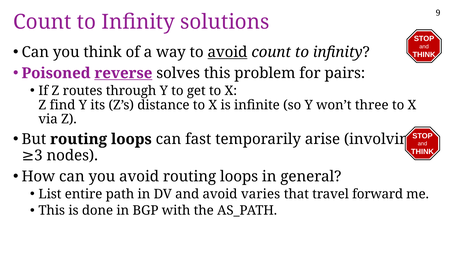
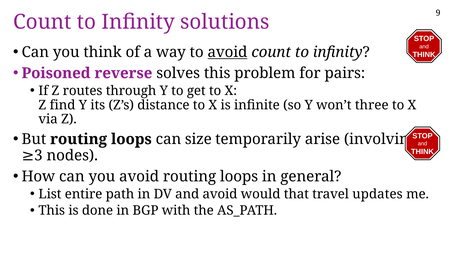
reverse underline: present -> none
fast: fast -> size
varies: varies -> would
forward: forward -> updates
